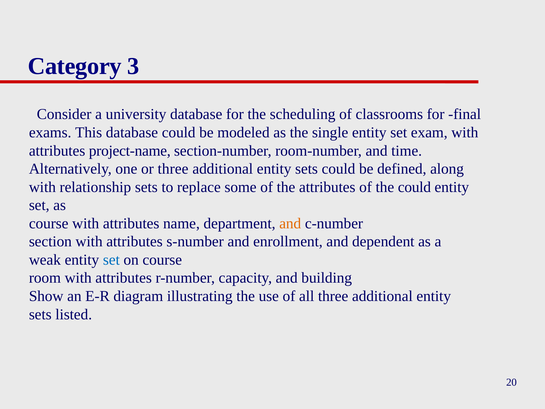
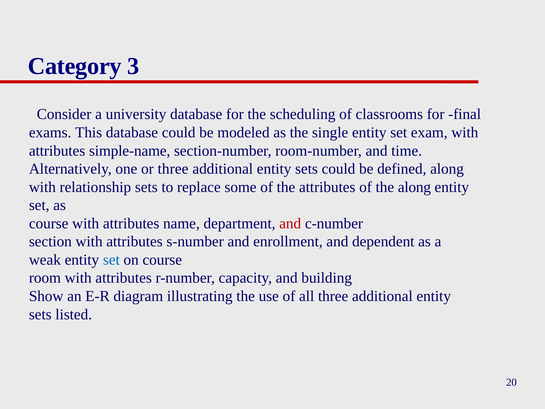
project-name: project-name -> simple-name
the could: could -> along
and at (290, 223) colour: orange -> red
